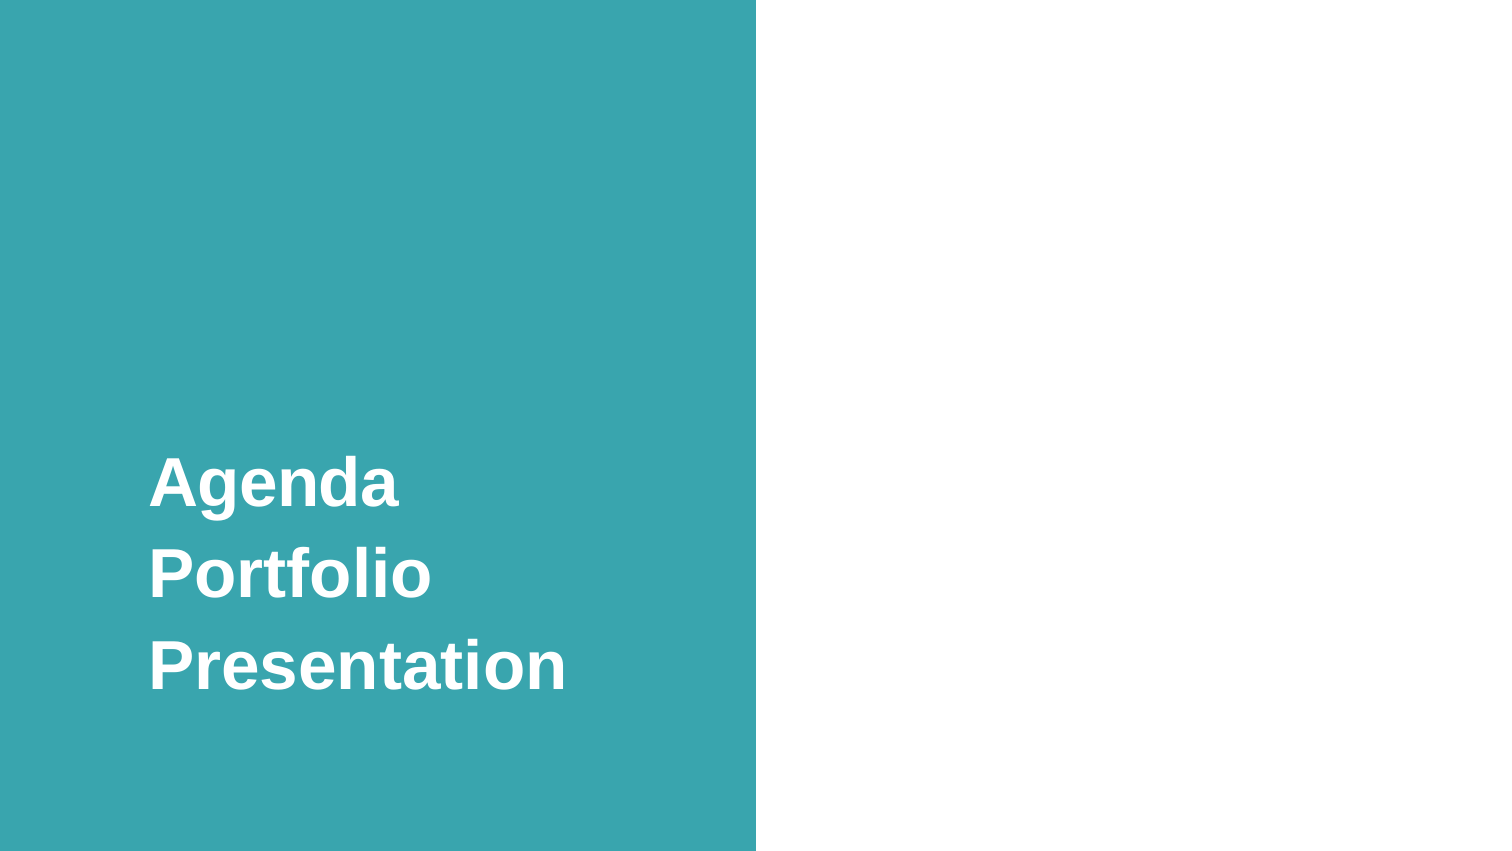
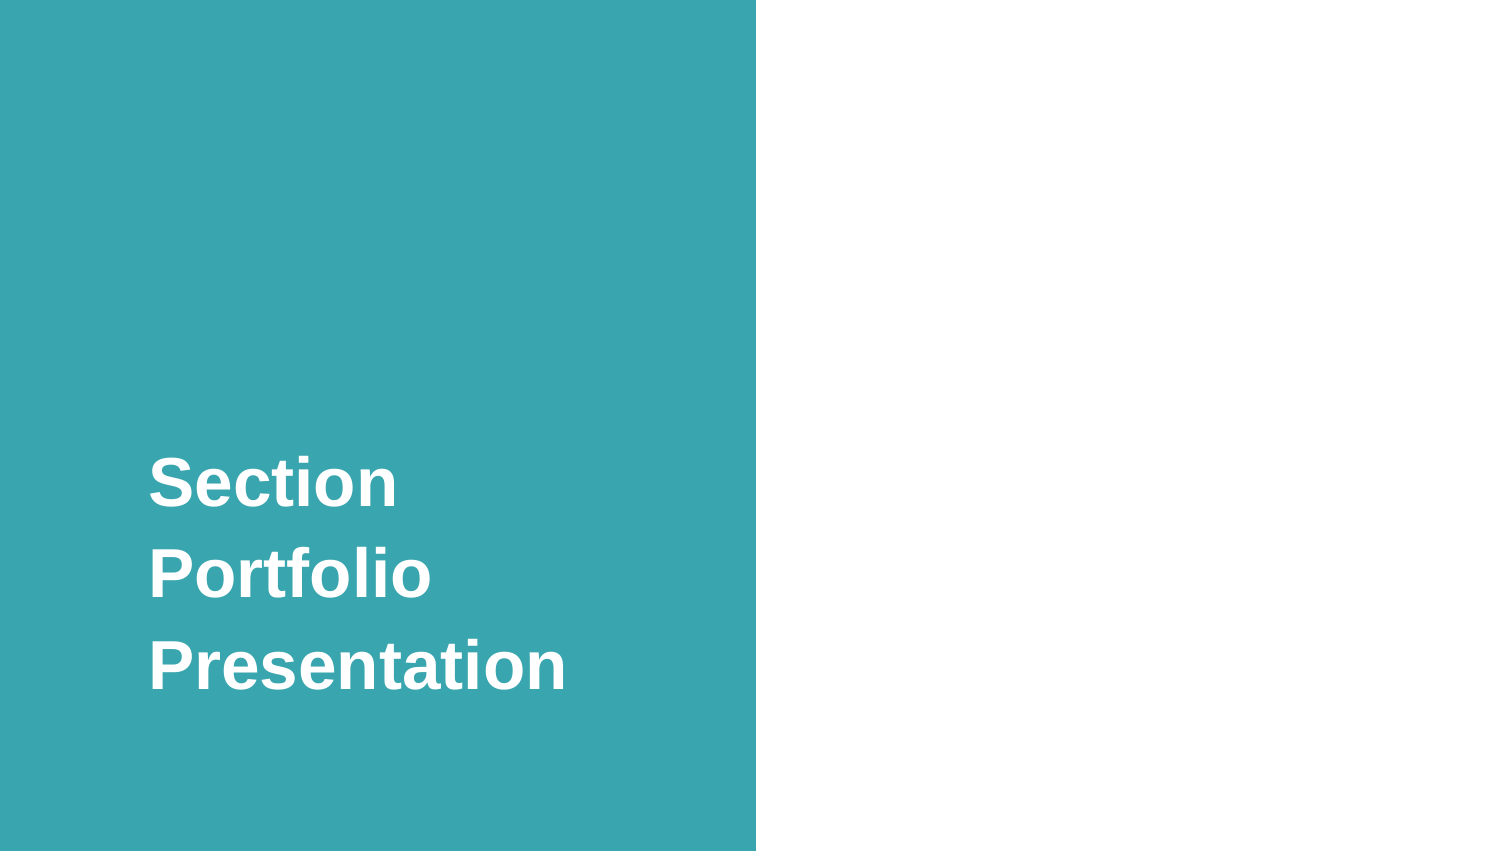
Agenda: Agenda -> Section
